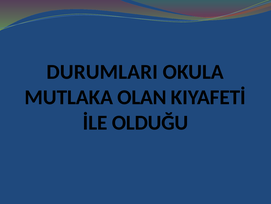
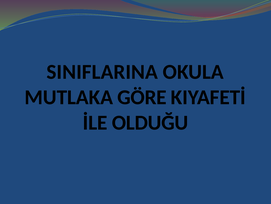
DURUMLARI: DURUMLARI -> SINIFLARINA
OLAN: OLAN -> GÖRE
